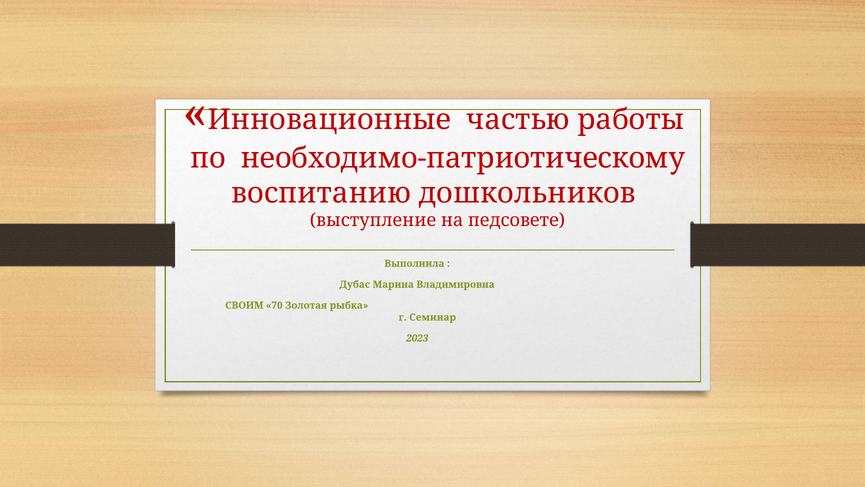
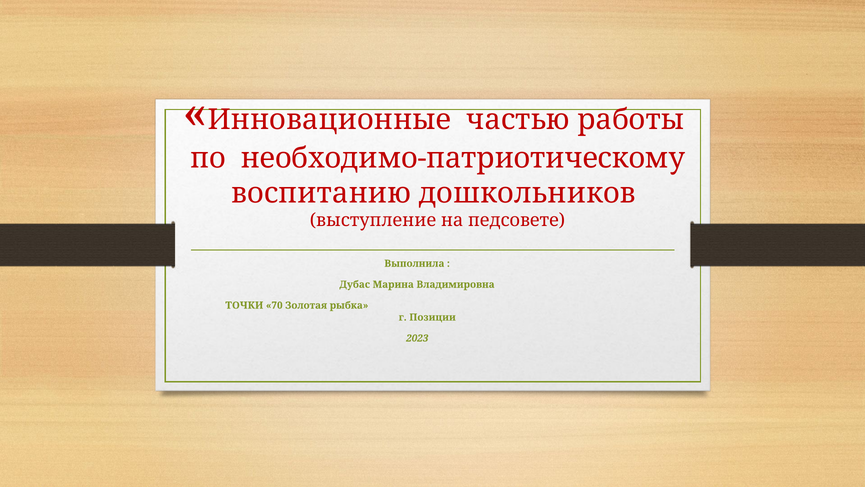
СВОИМ: СВОИМ -> ТОЧКИ
Семинар: Семинар -> Позиции
